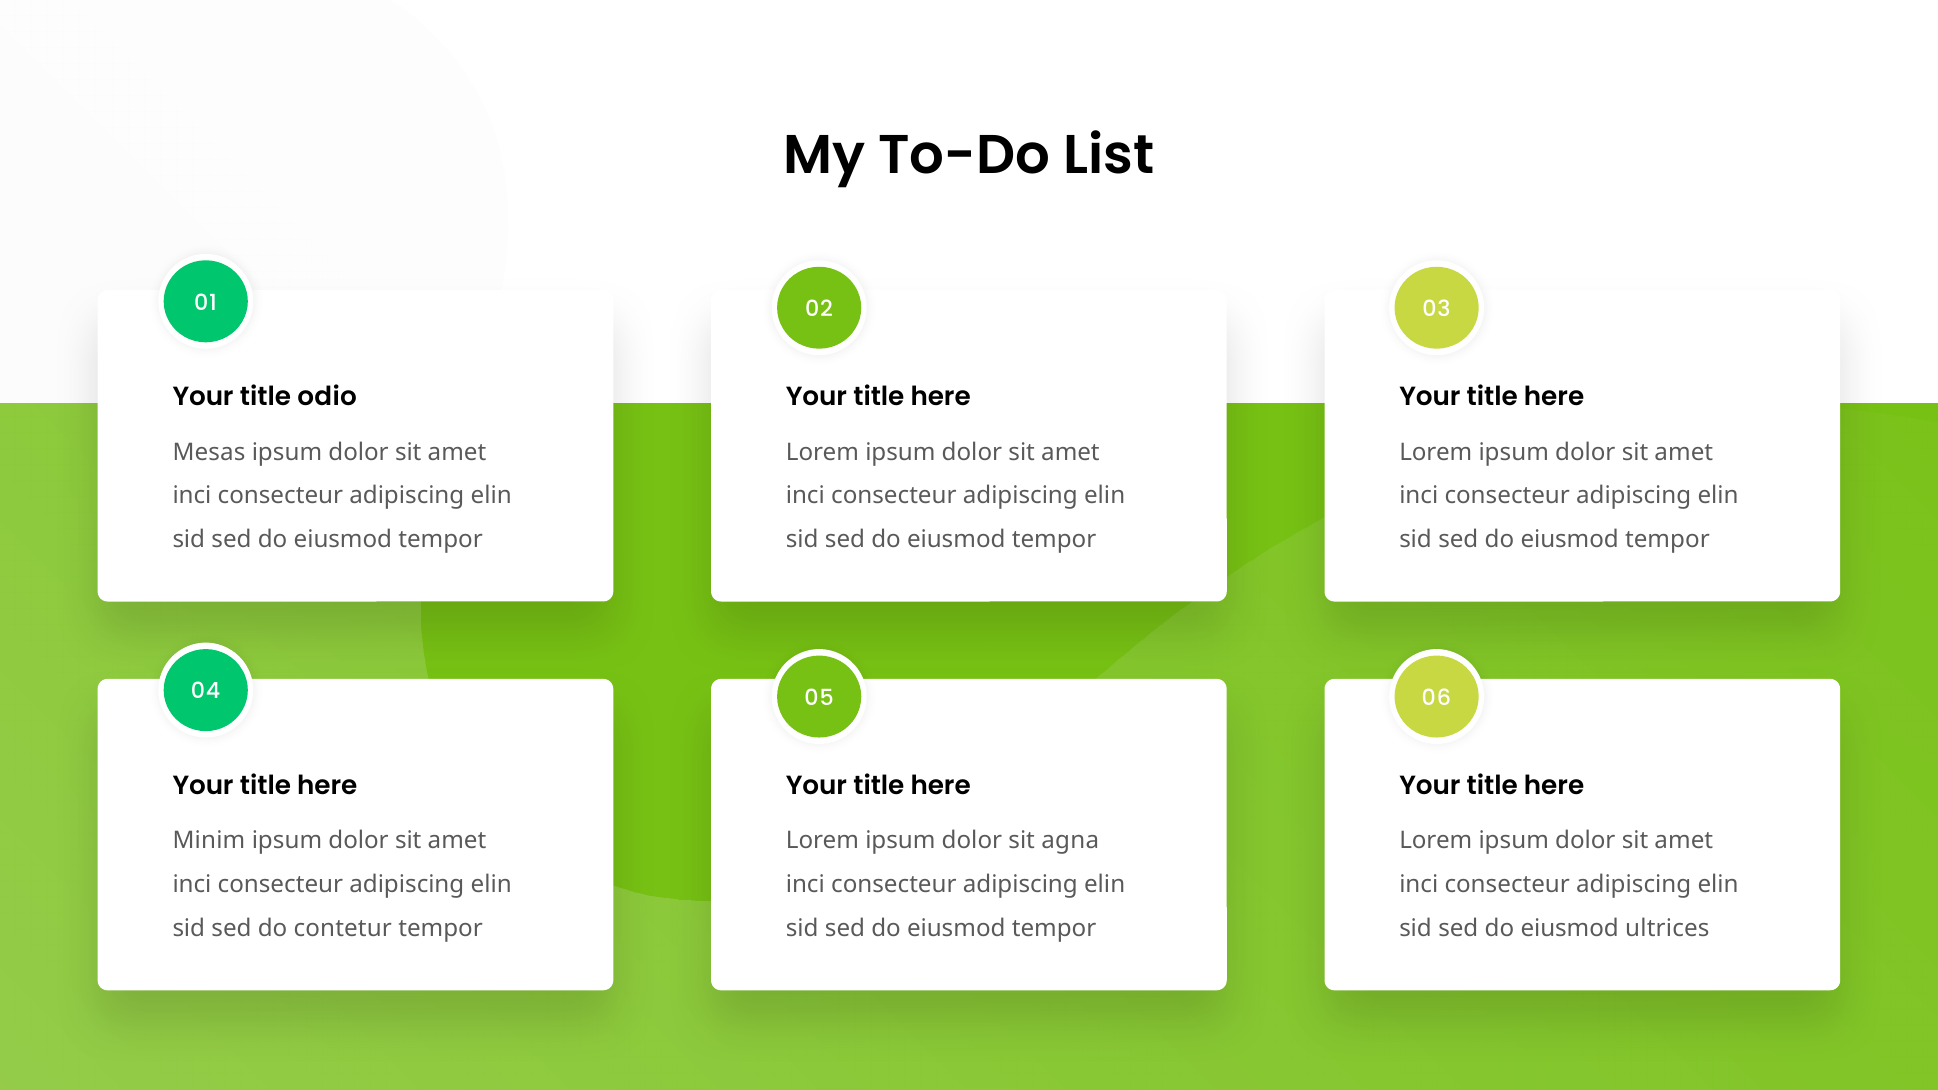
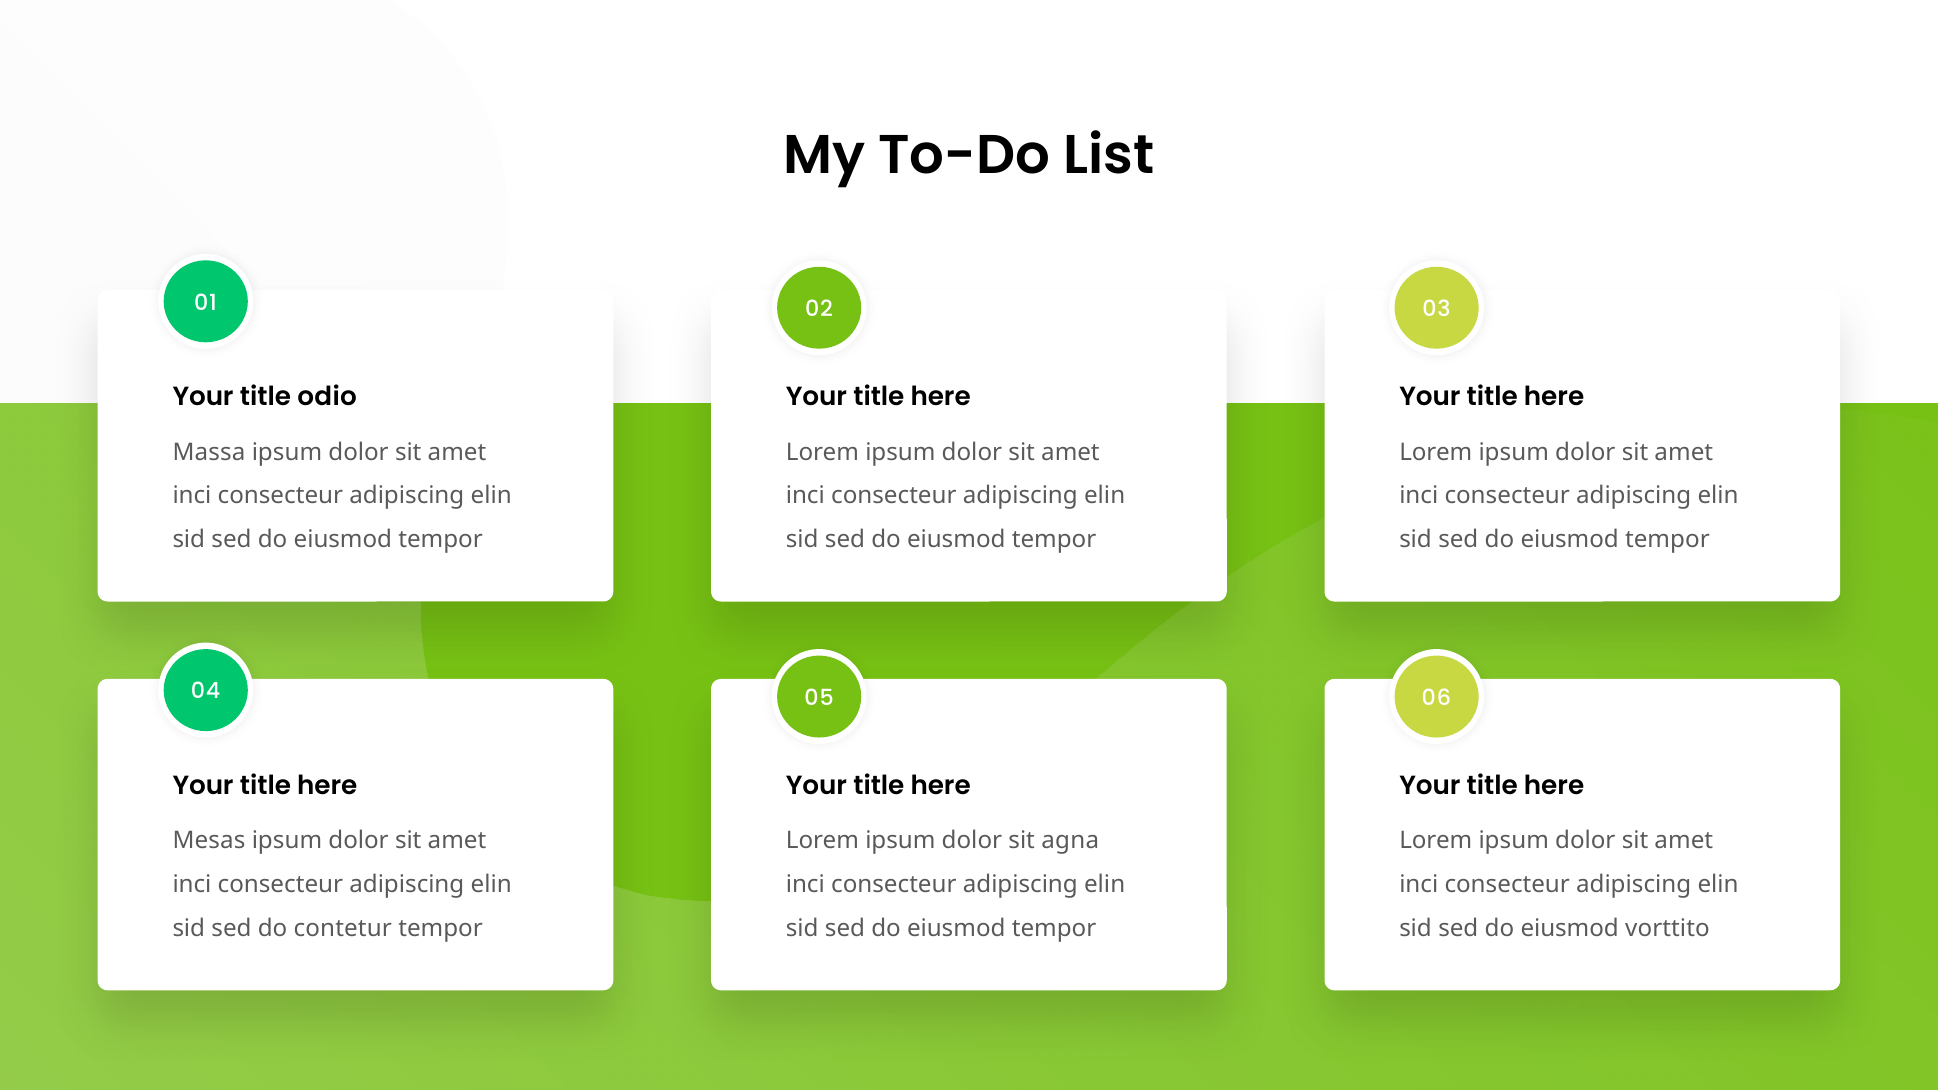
Mesas: Mesas -> Massa
Minim: Minim -> Mesas
ultrices: ultrices -> vorttito
